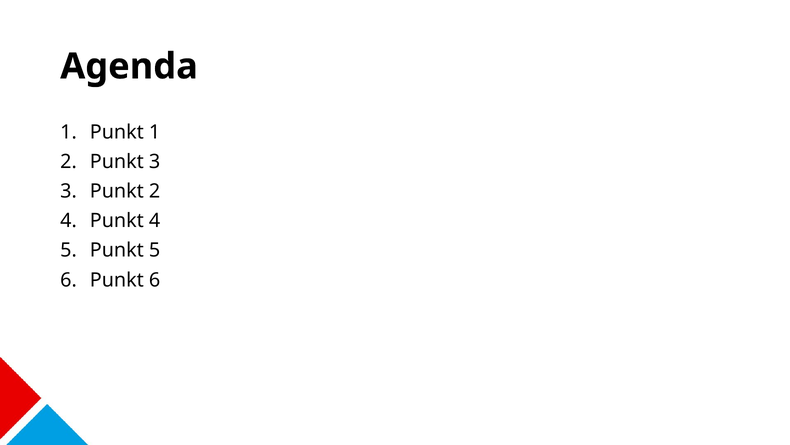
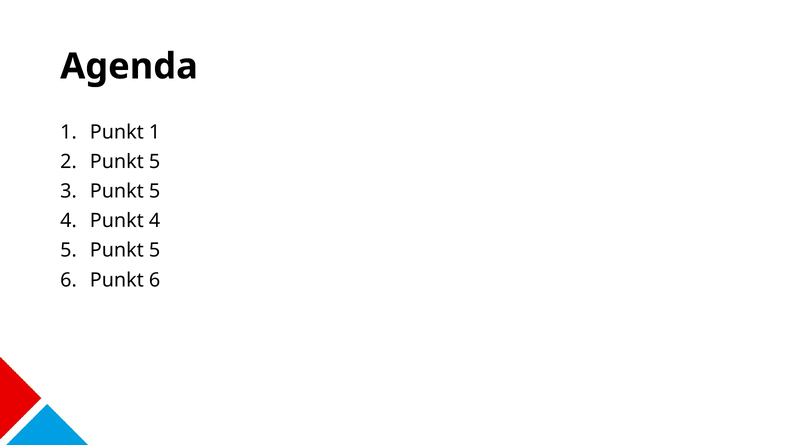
2 Punkt 3: 3 -> 5
3 Punkt 2: 2 -> 5
